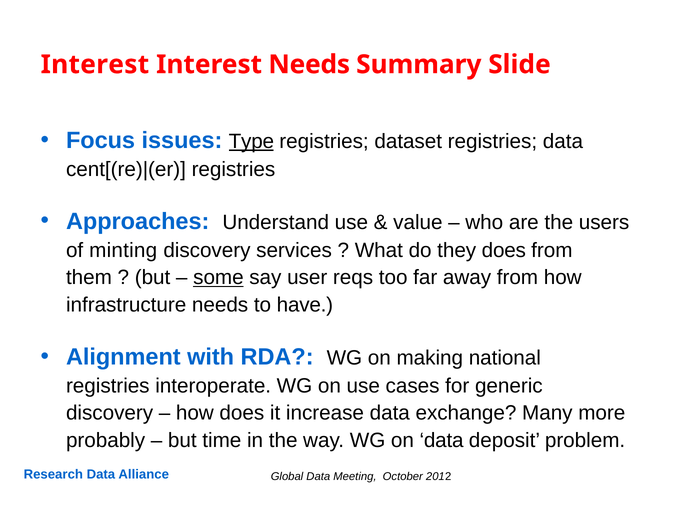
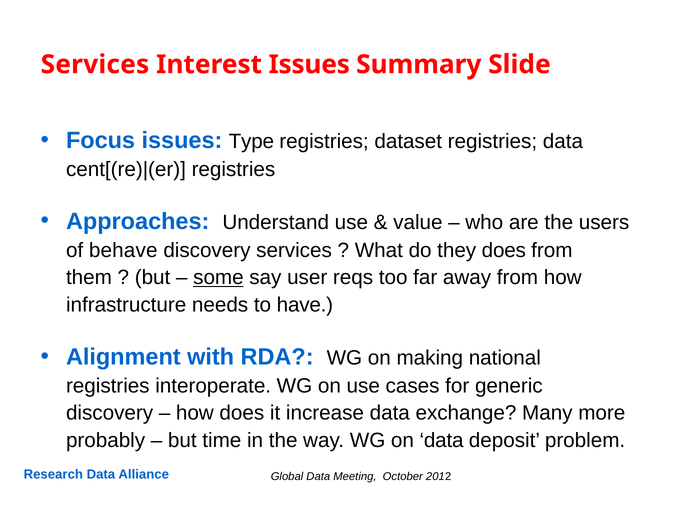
Interest at (95, 64): Interest -> Services
Interest Needs: Needs -> Issues
Type underline: present -> none
minting: minting -> behave
